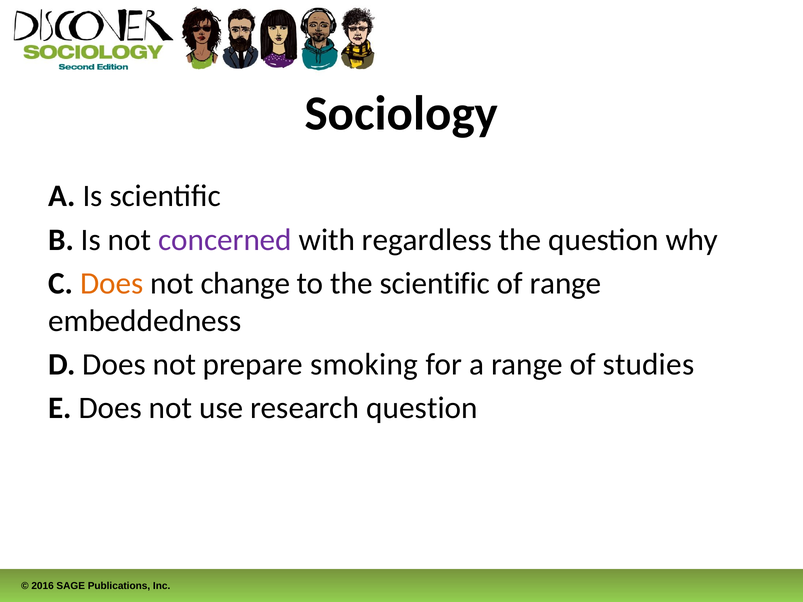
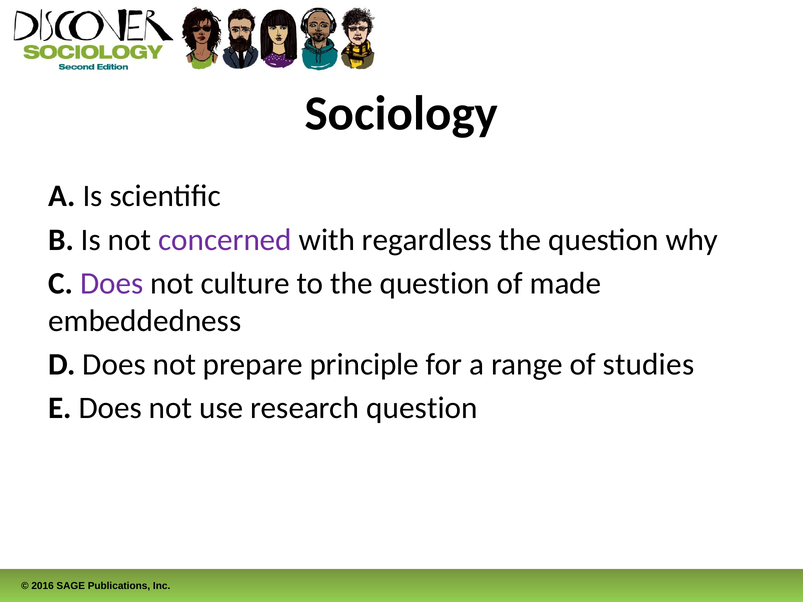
Does at (112, 284) colour: orange -> purple
change: change -> culture
to the scientific: scientific -> question
of range: range -> made
smoking: smoking -> principle
